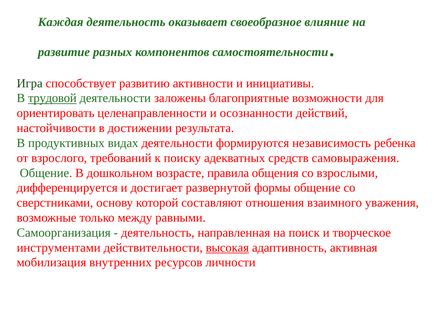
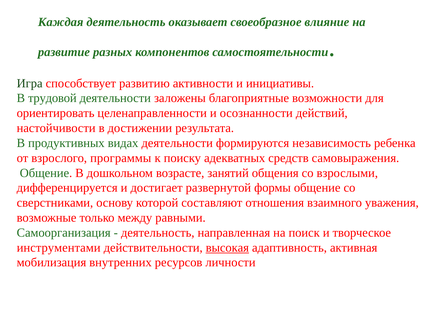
трудовой underline: present -> none
требований: требований -> программы
правила: правила -> занятий
